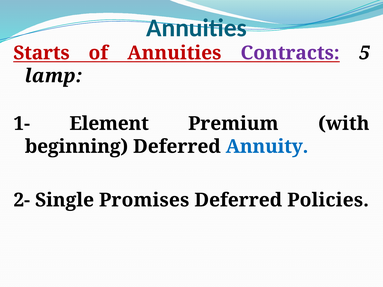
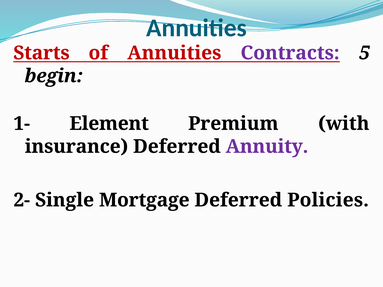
lamp: lamp -> begin
beginning: beginning -> insurance
Annuity colour: blue -> purple
Promises: Promises -> Mortgage
